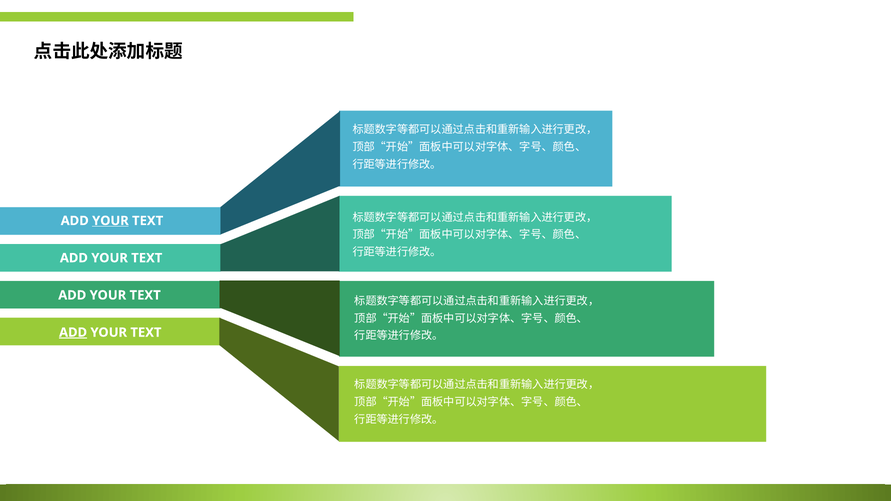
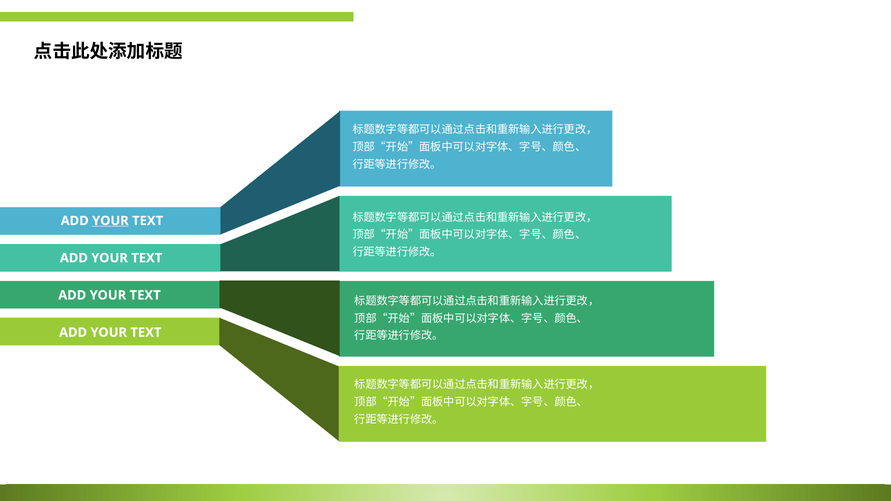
ADD at (73, 333) underline: present -> none
